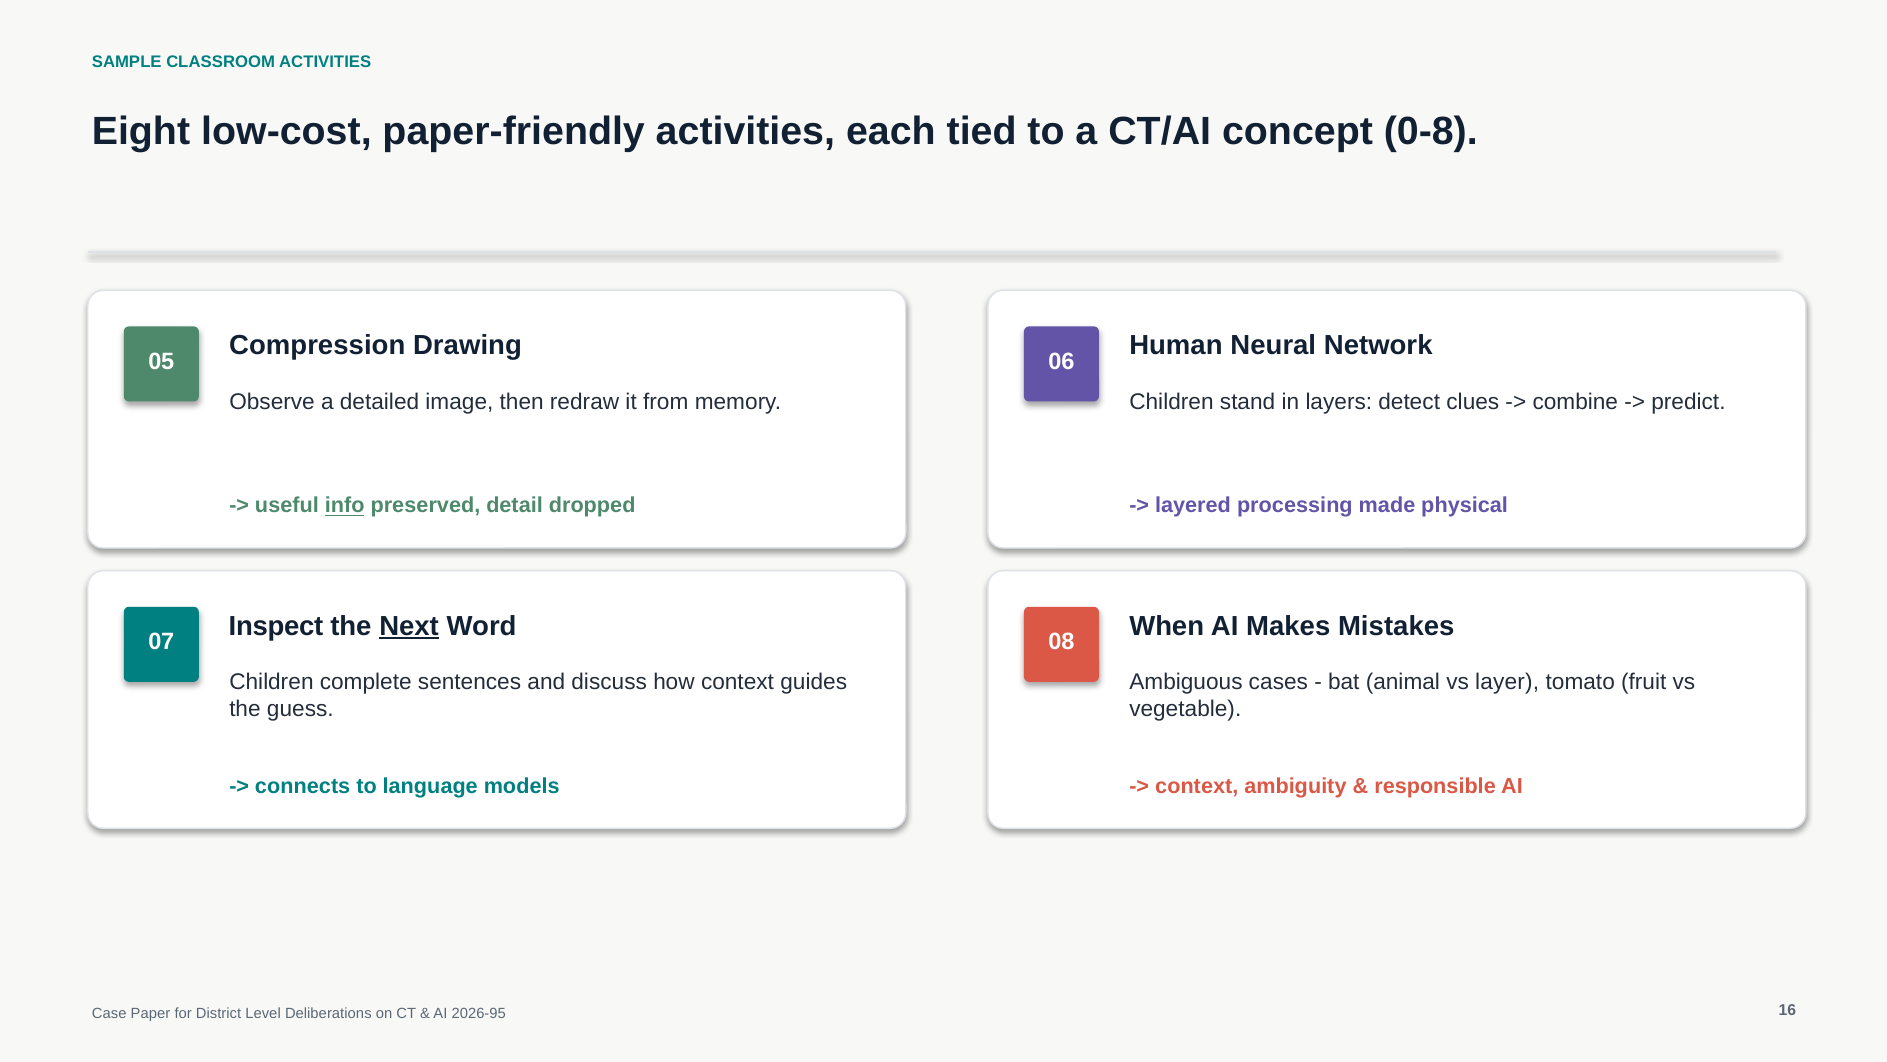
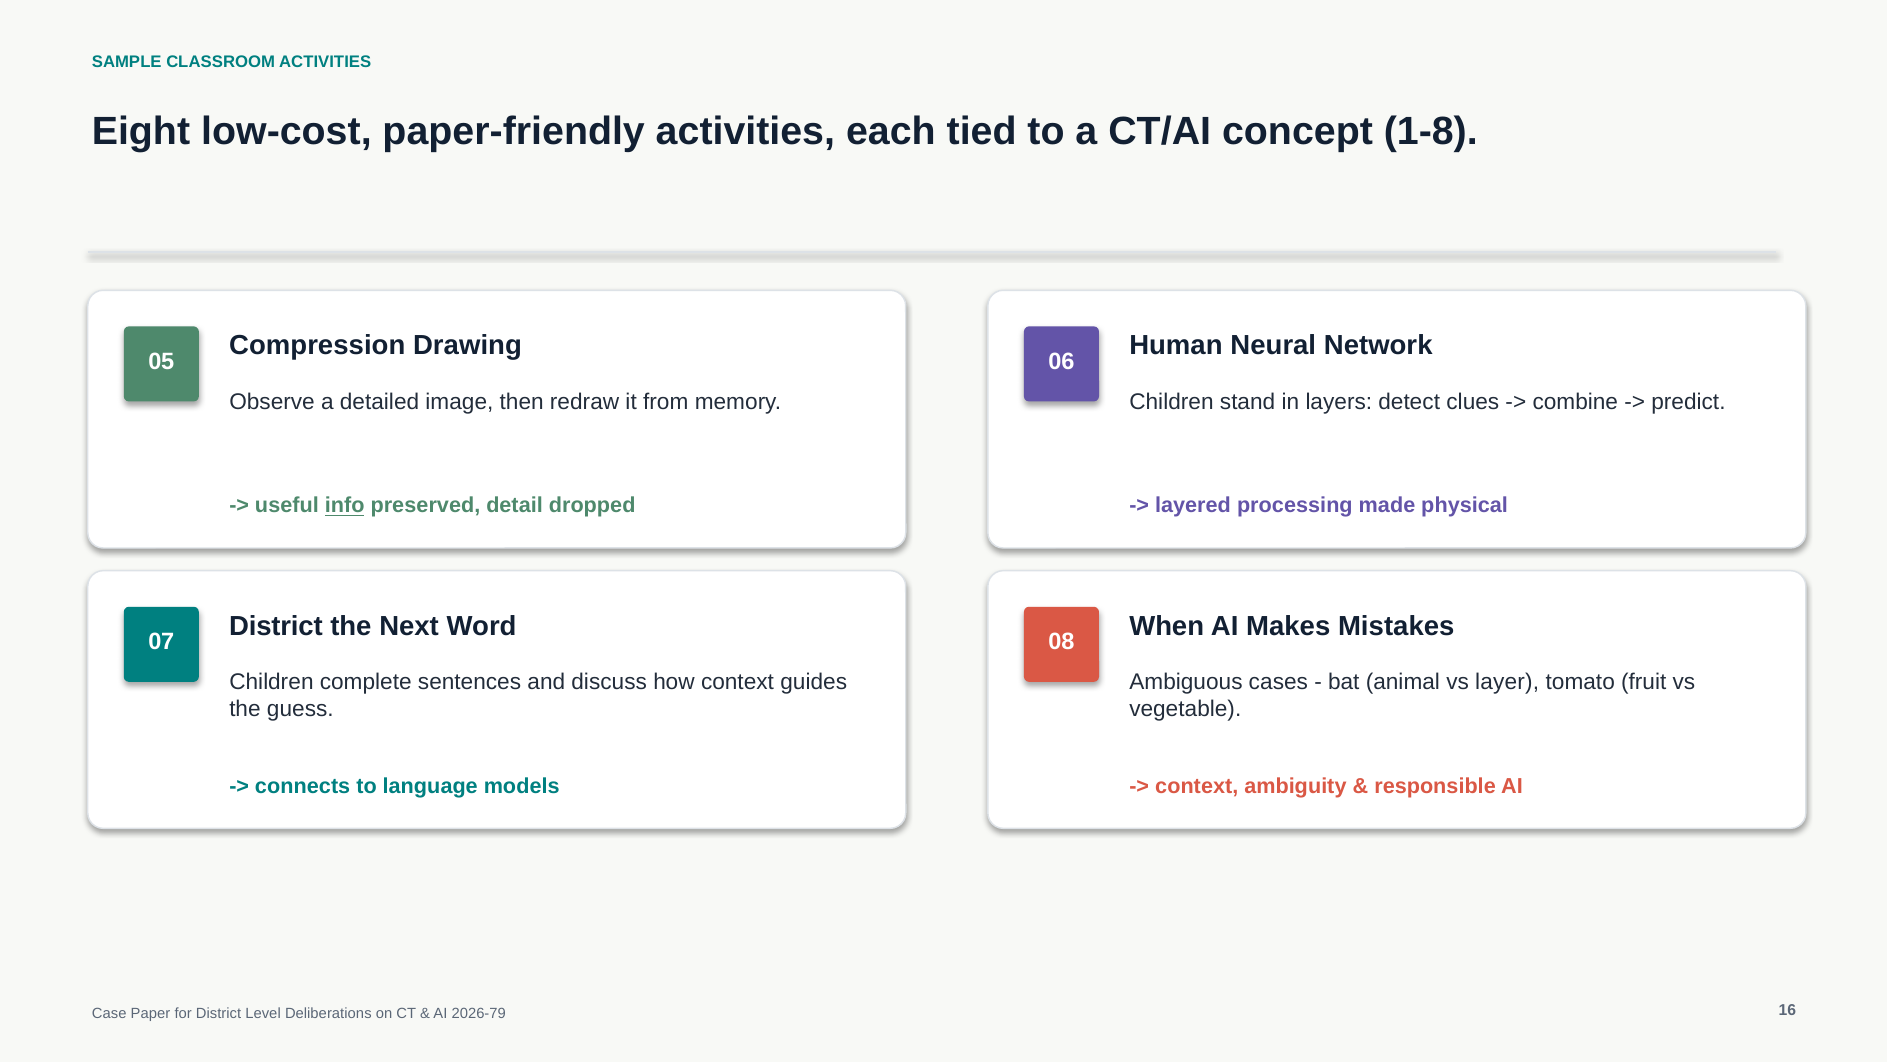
0-8: 0-8 -> 1-8
Inspect at (276, 626): Inspect -> District
Next underline: present -> none
2026-95: 2026-95 -> 2026-79
